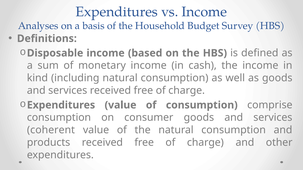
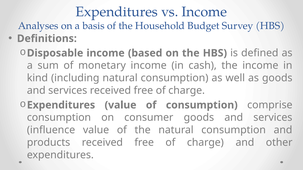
coherent: coherent -> influence
